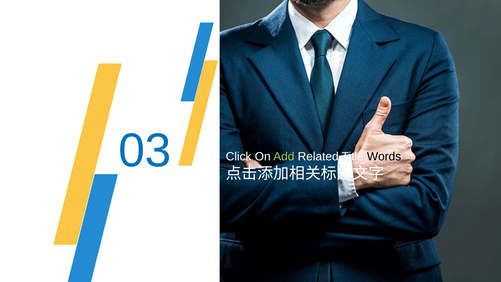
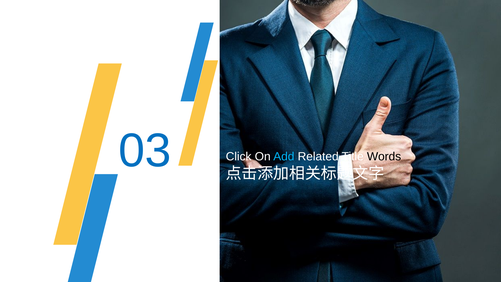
Add colour: light green -> light blue
